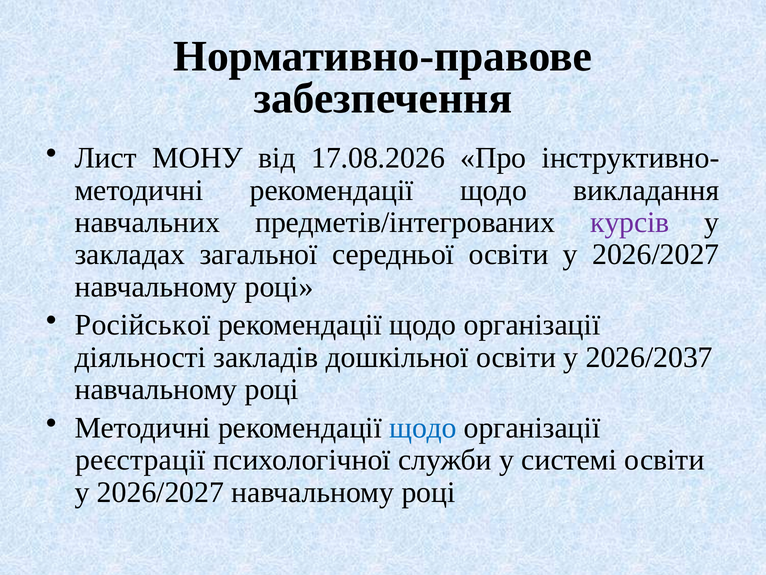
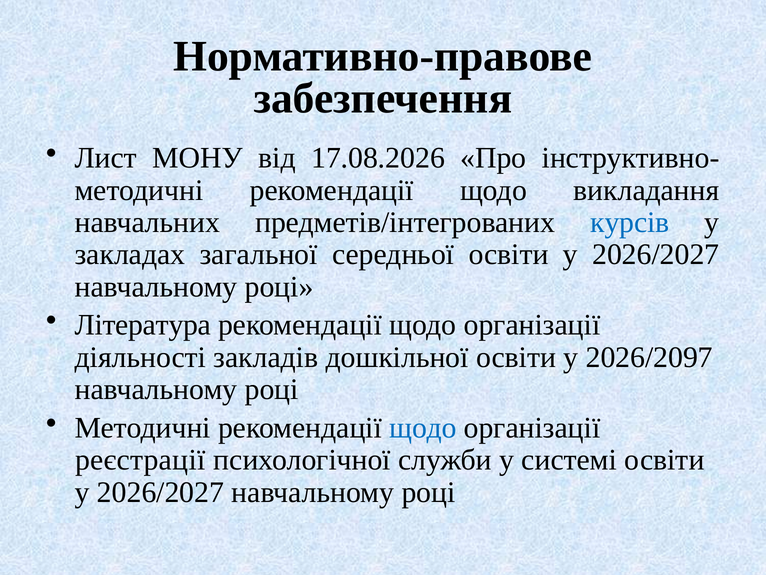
курсів colour: purple -> blue
Російської: Російської -> Література
2026/2037: 2026/2037 -> 2026/2097
